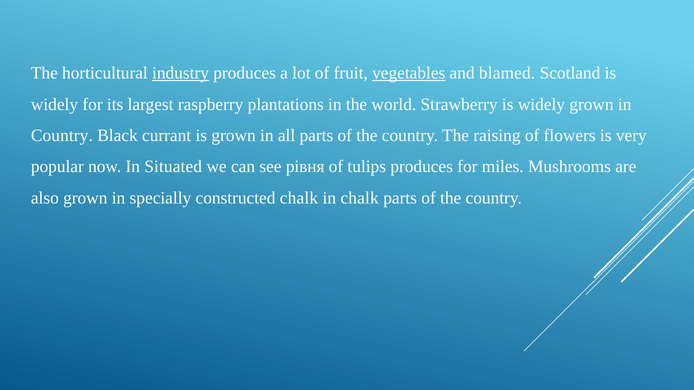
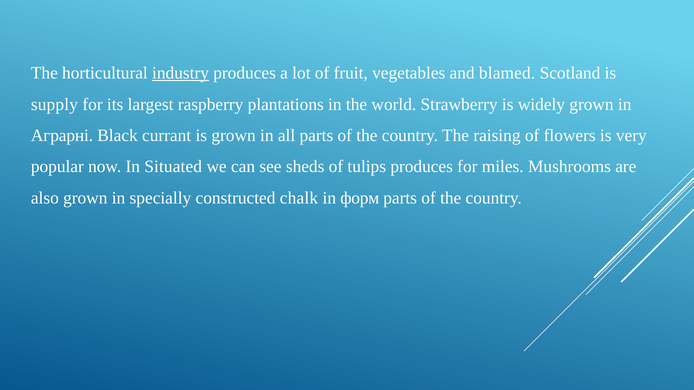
vegetables underline: present -> none
widely at (54, 104): widely -> supply
Country at (62, 136): Country -> Аграрні
рівня: рівня -> sheds
in chalk: chalk -> форм
